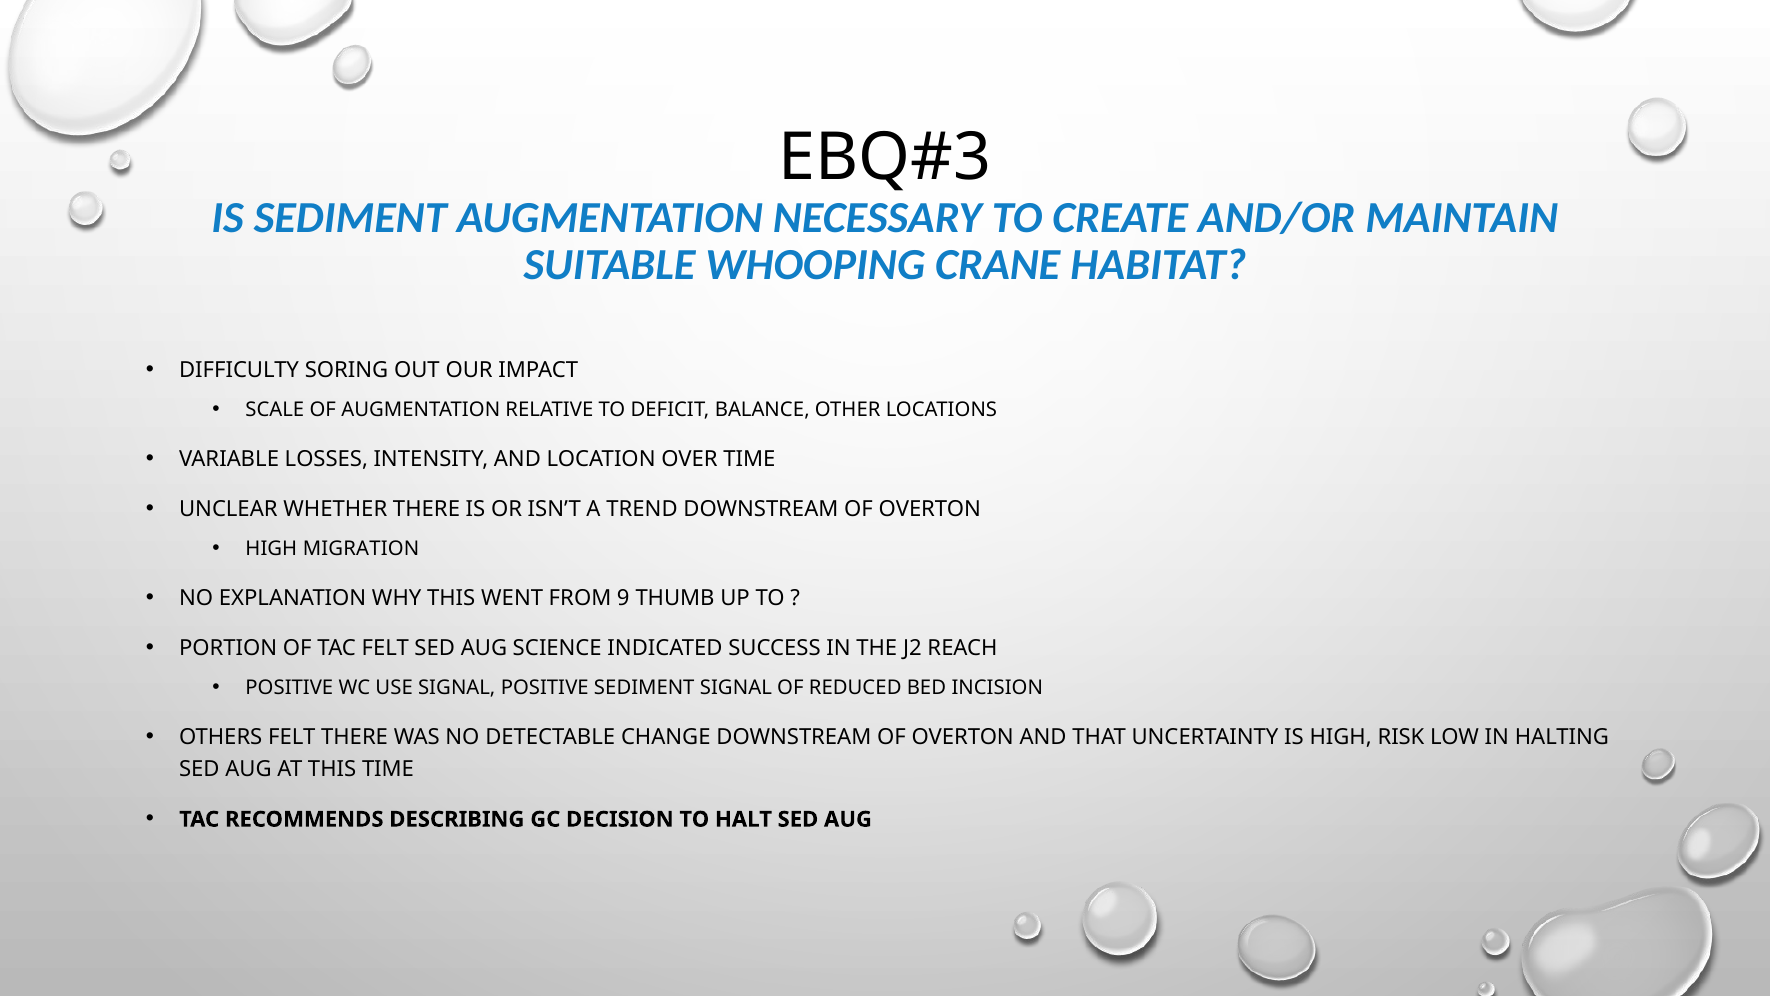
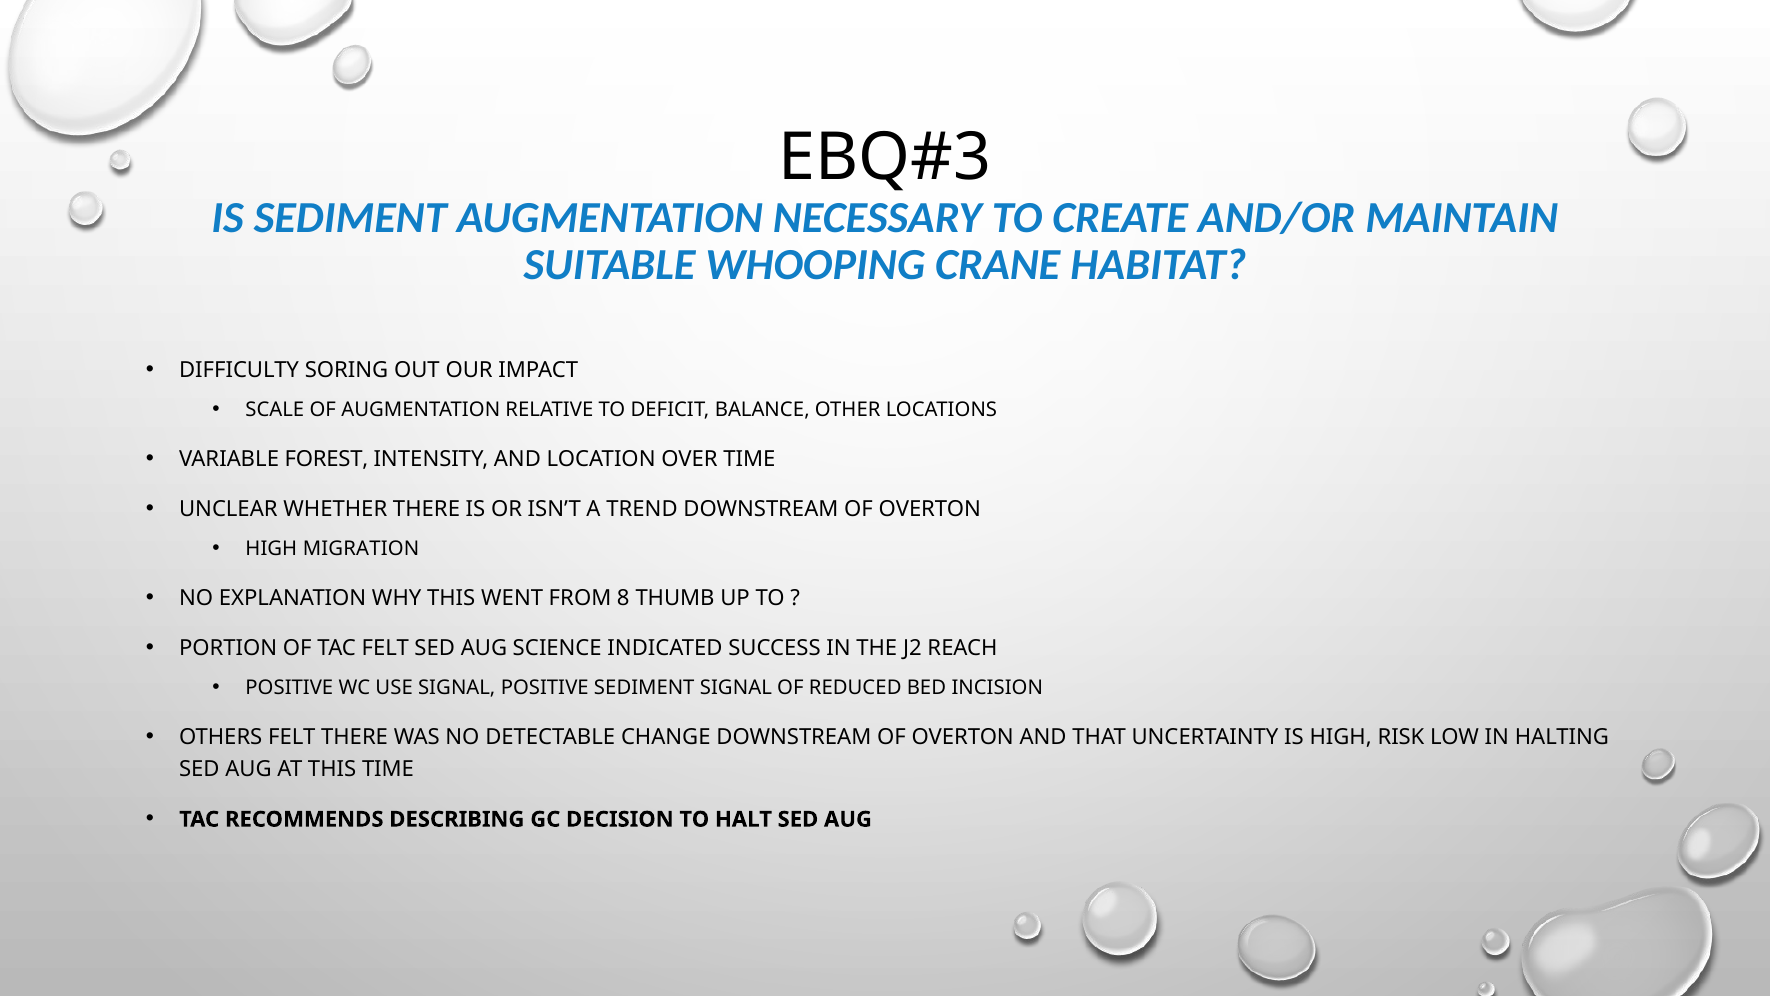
LOSSES: LOSSES -> FOREST
9: 9 -> 8
